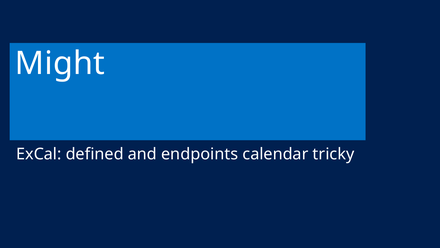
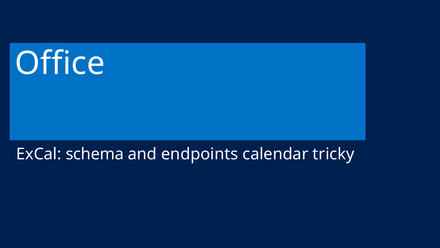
Might: Might -> Office
defined: defined -> schema
